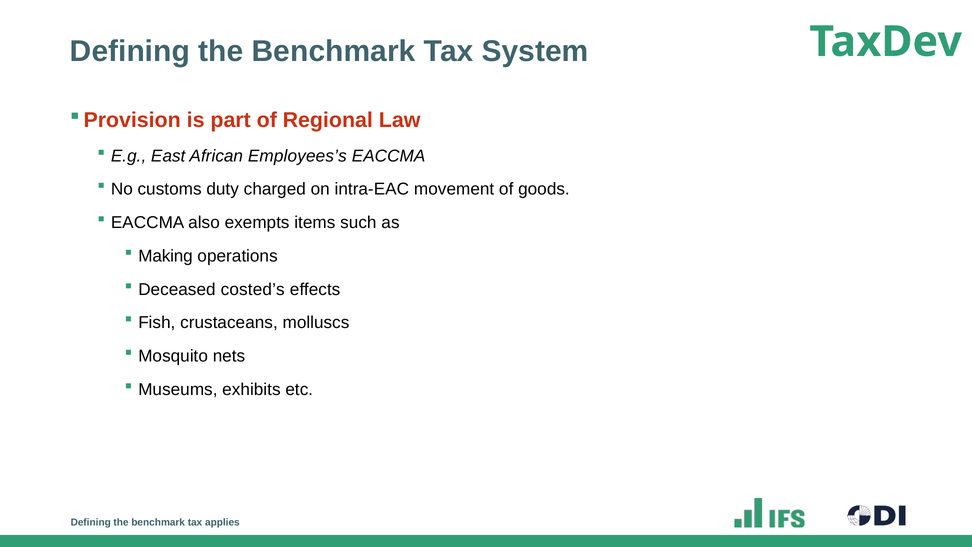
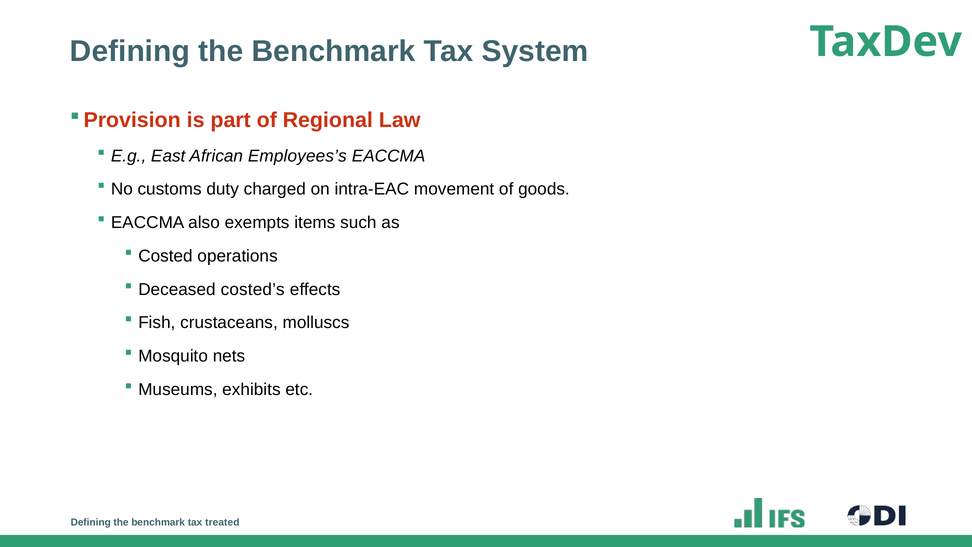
Making: Making -> Costed
applies: applies -> treated
